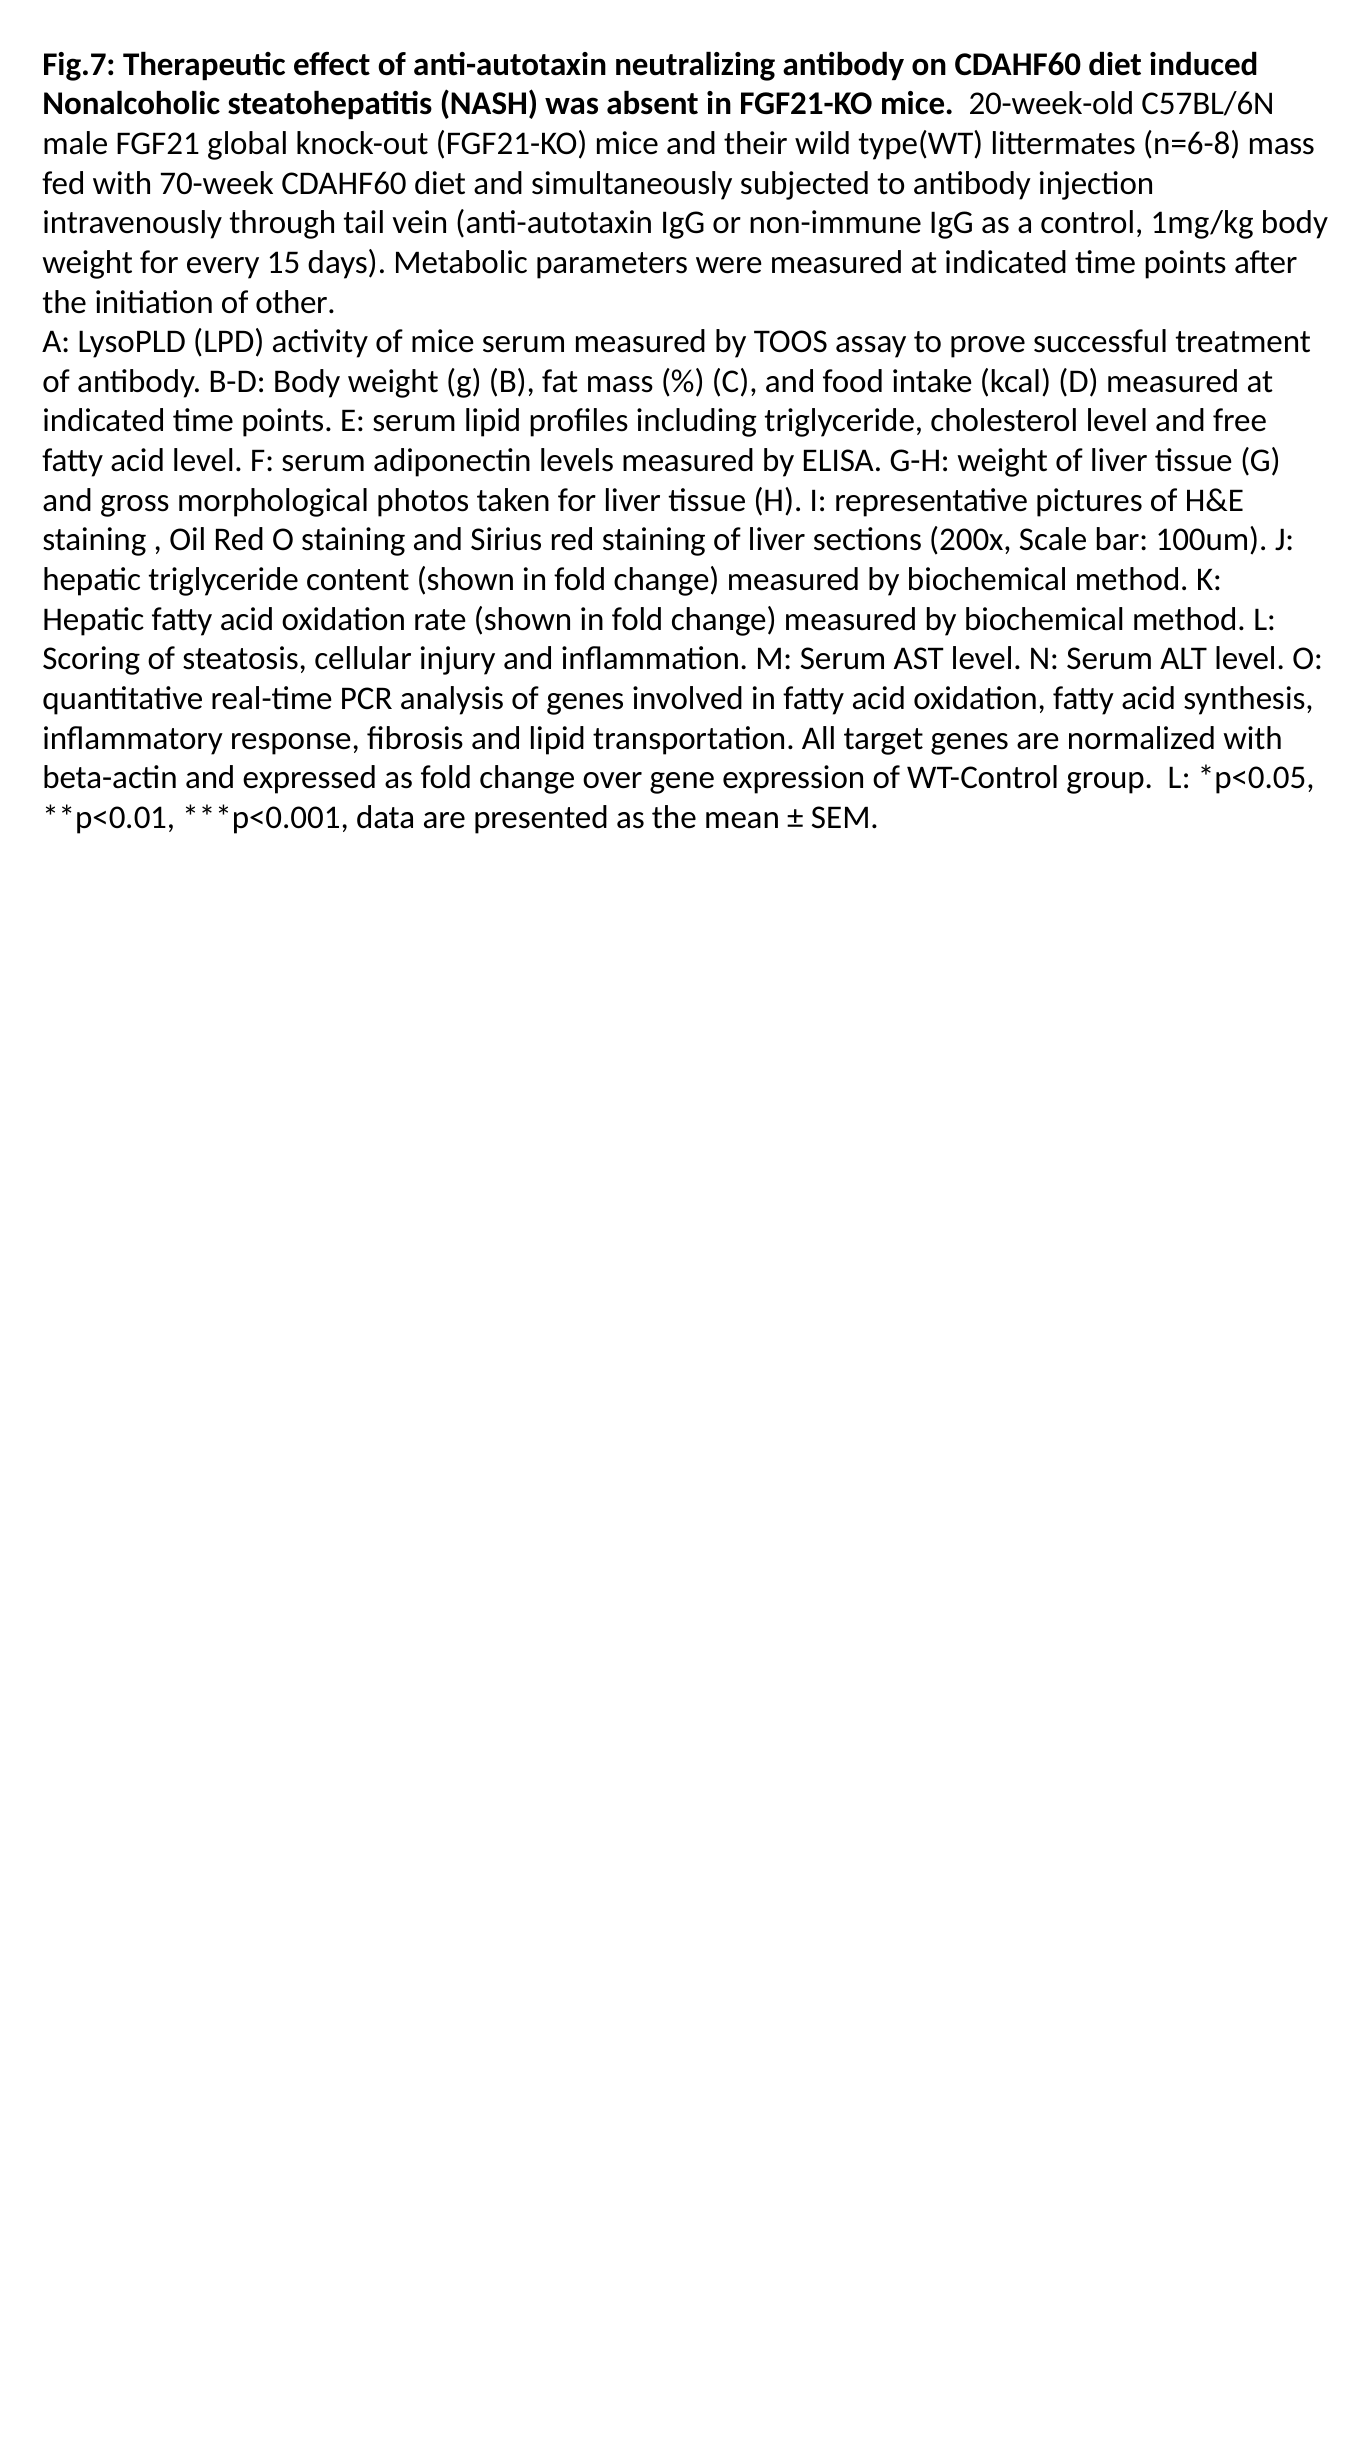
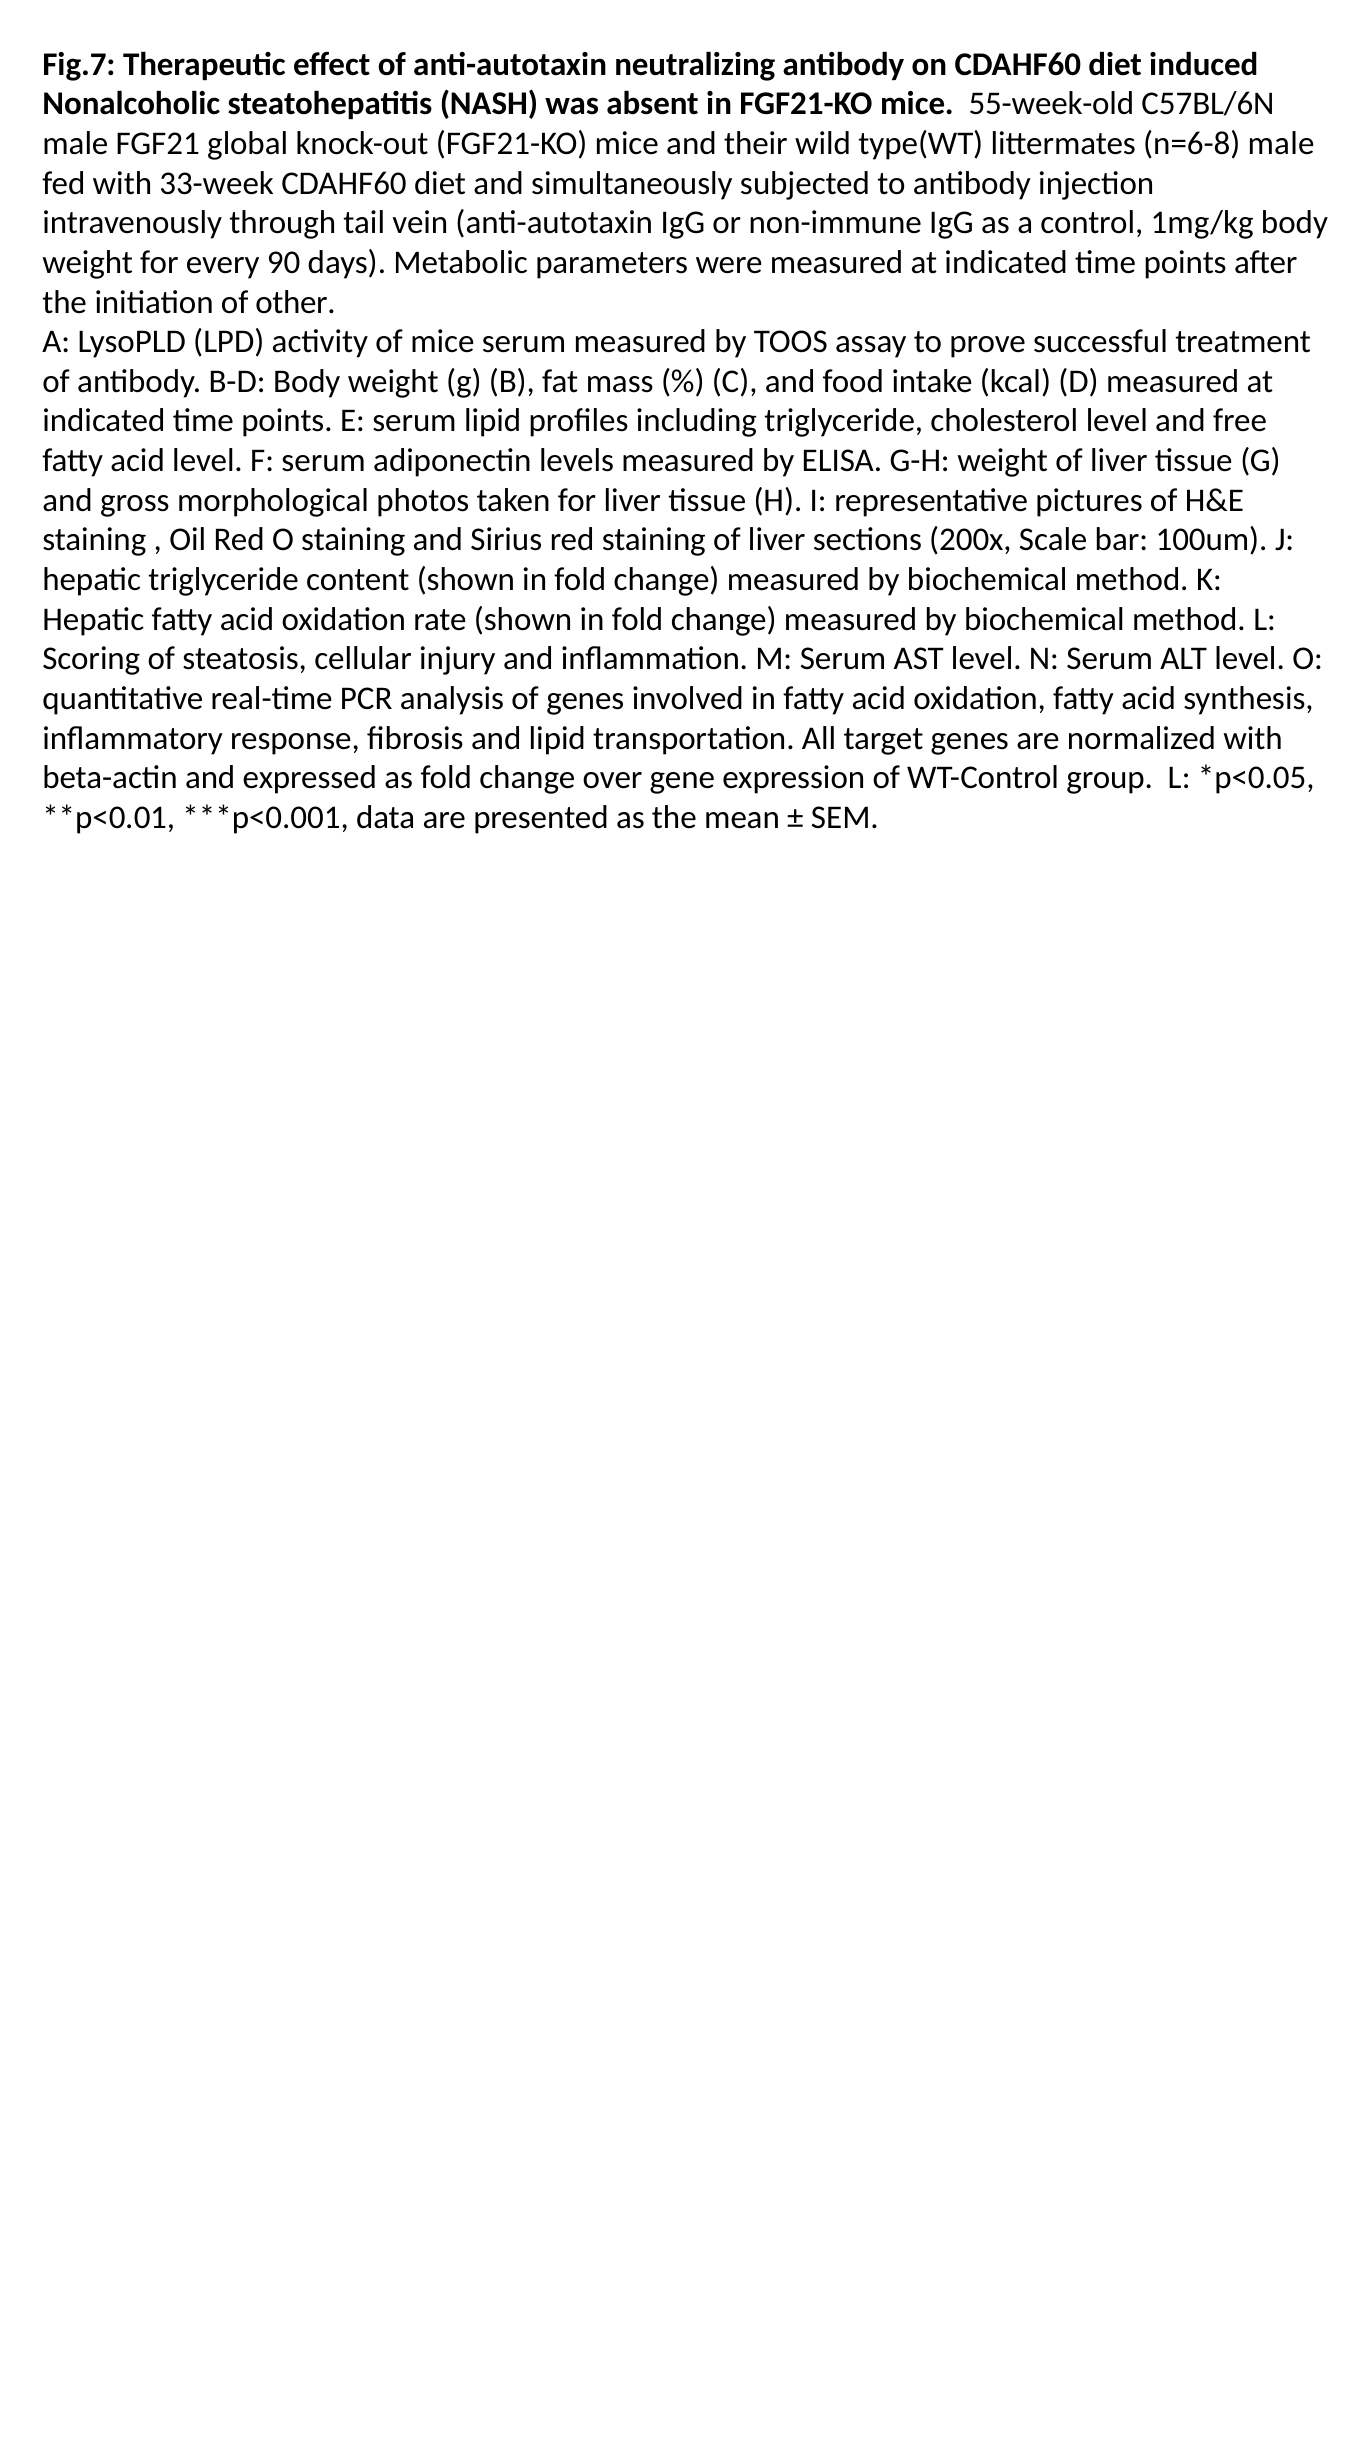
20-week-old: 20-week-old -> 55-week-old
n=6-8 mass: mass -> male
70-week: 70-week -> 33-week
15: 15 -> 90
